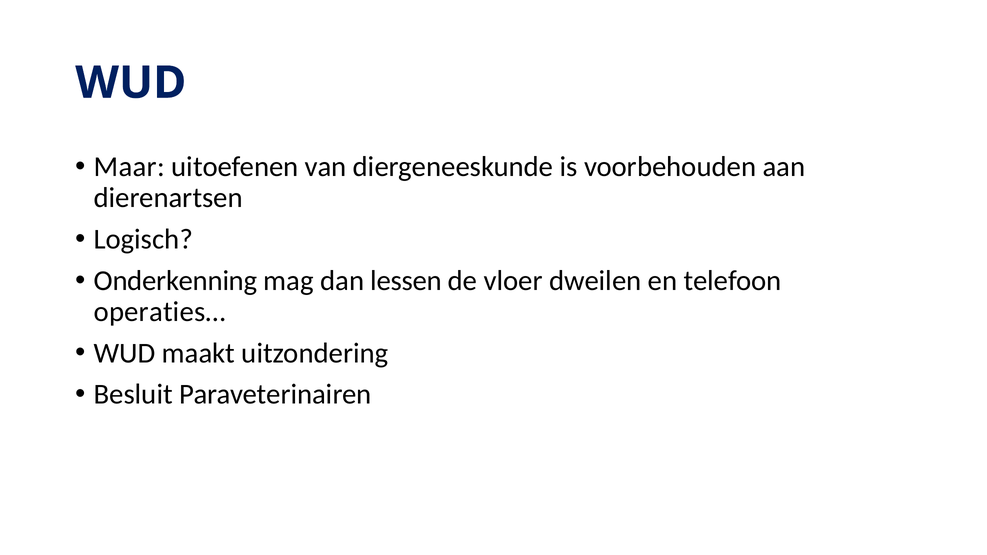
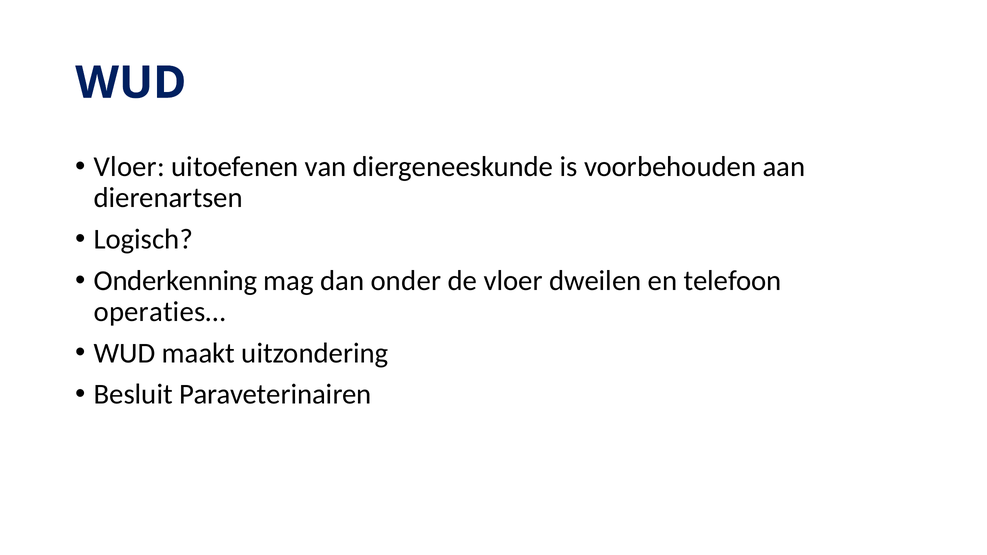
Maar at (129, 167): Maar -> Vloer
lessen: lessen -> onder
